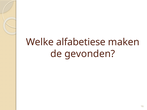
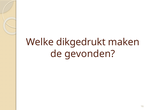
alfabetiese: alfabetiese -> dikgedrukt
